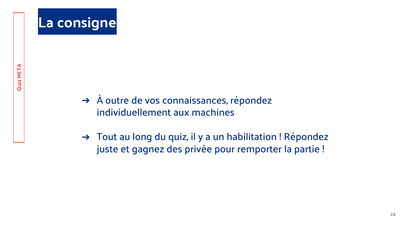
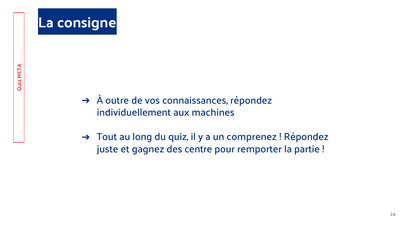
habilitation: habilitation -> comprenez
privée: privée -> centre
